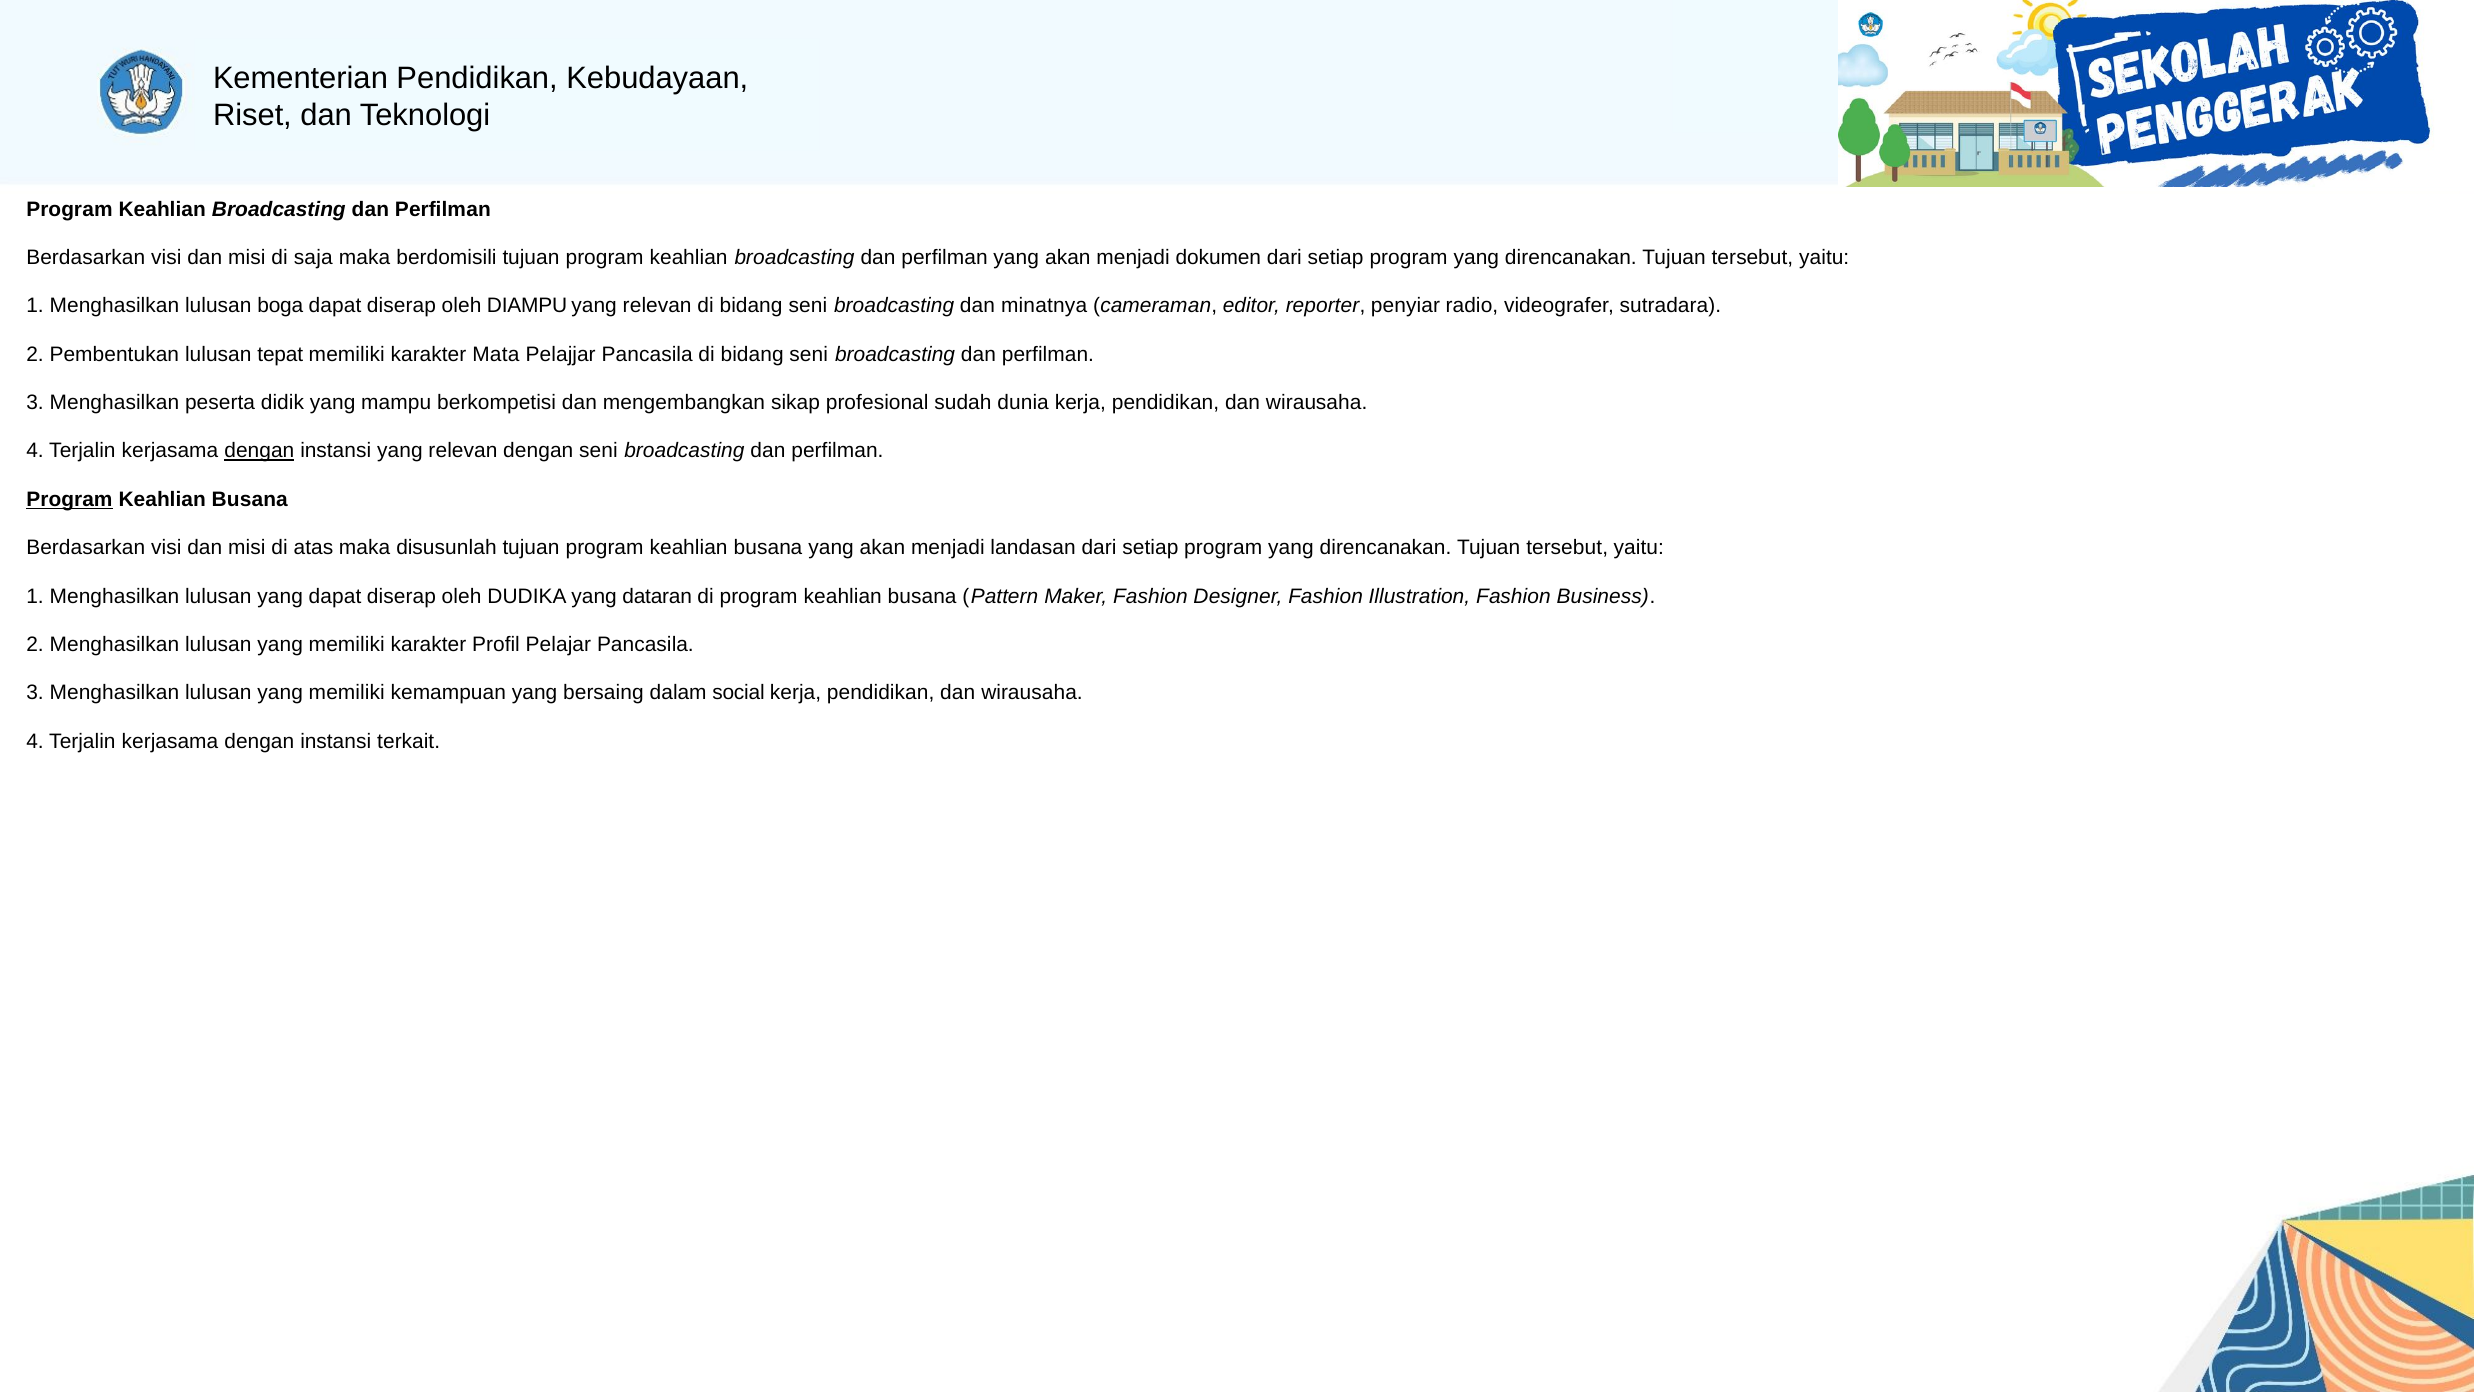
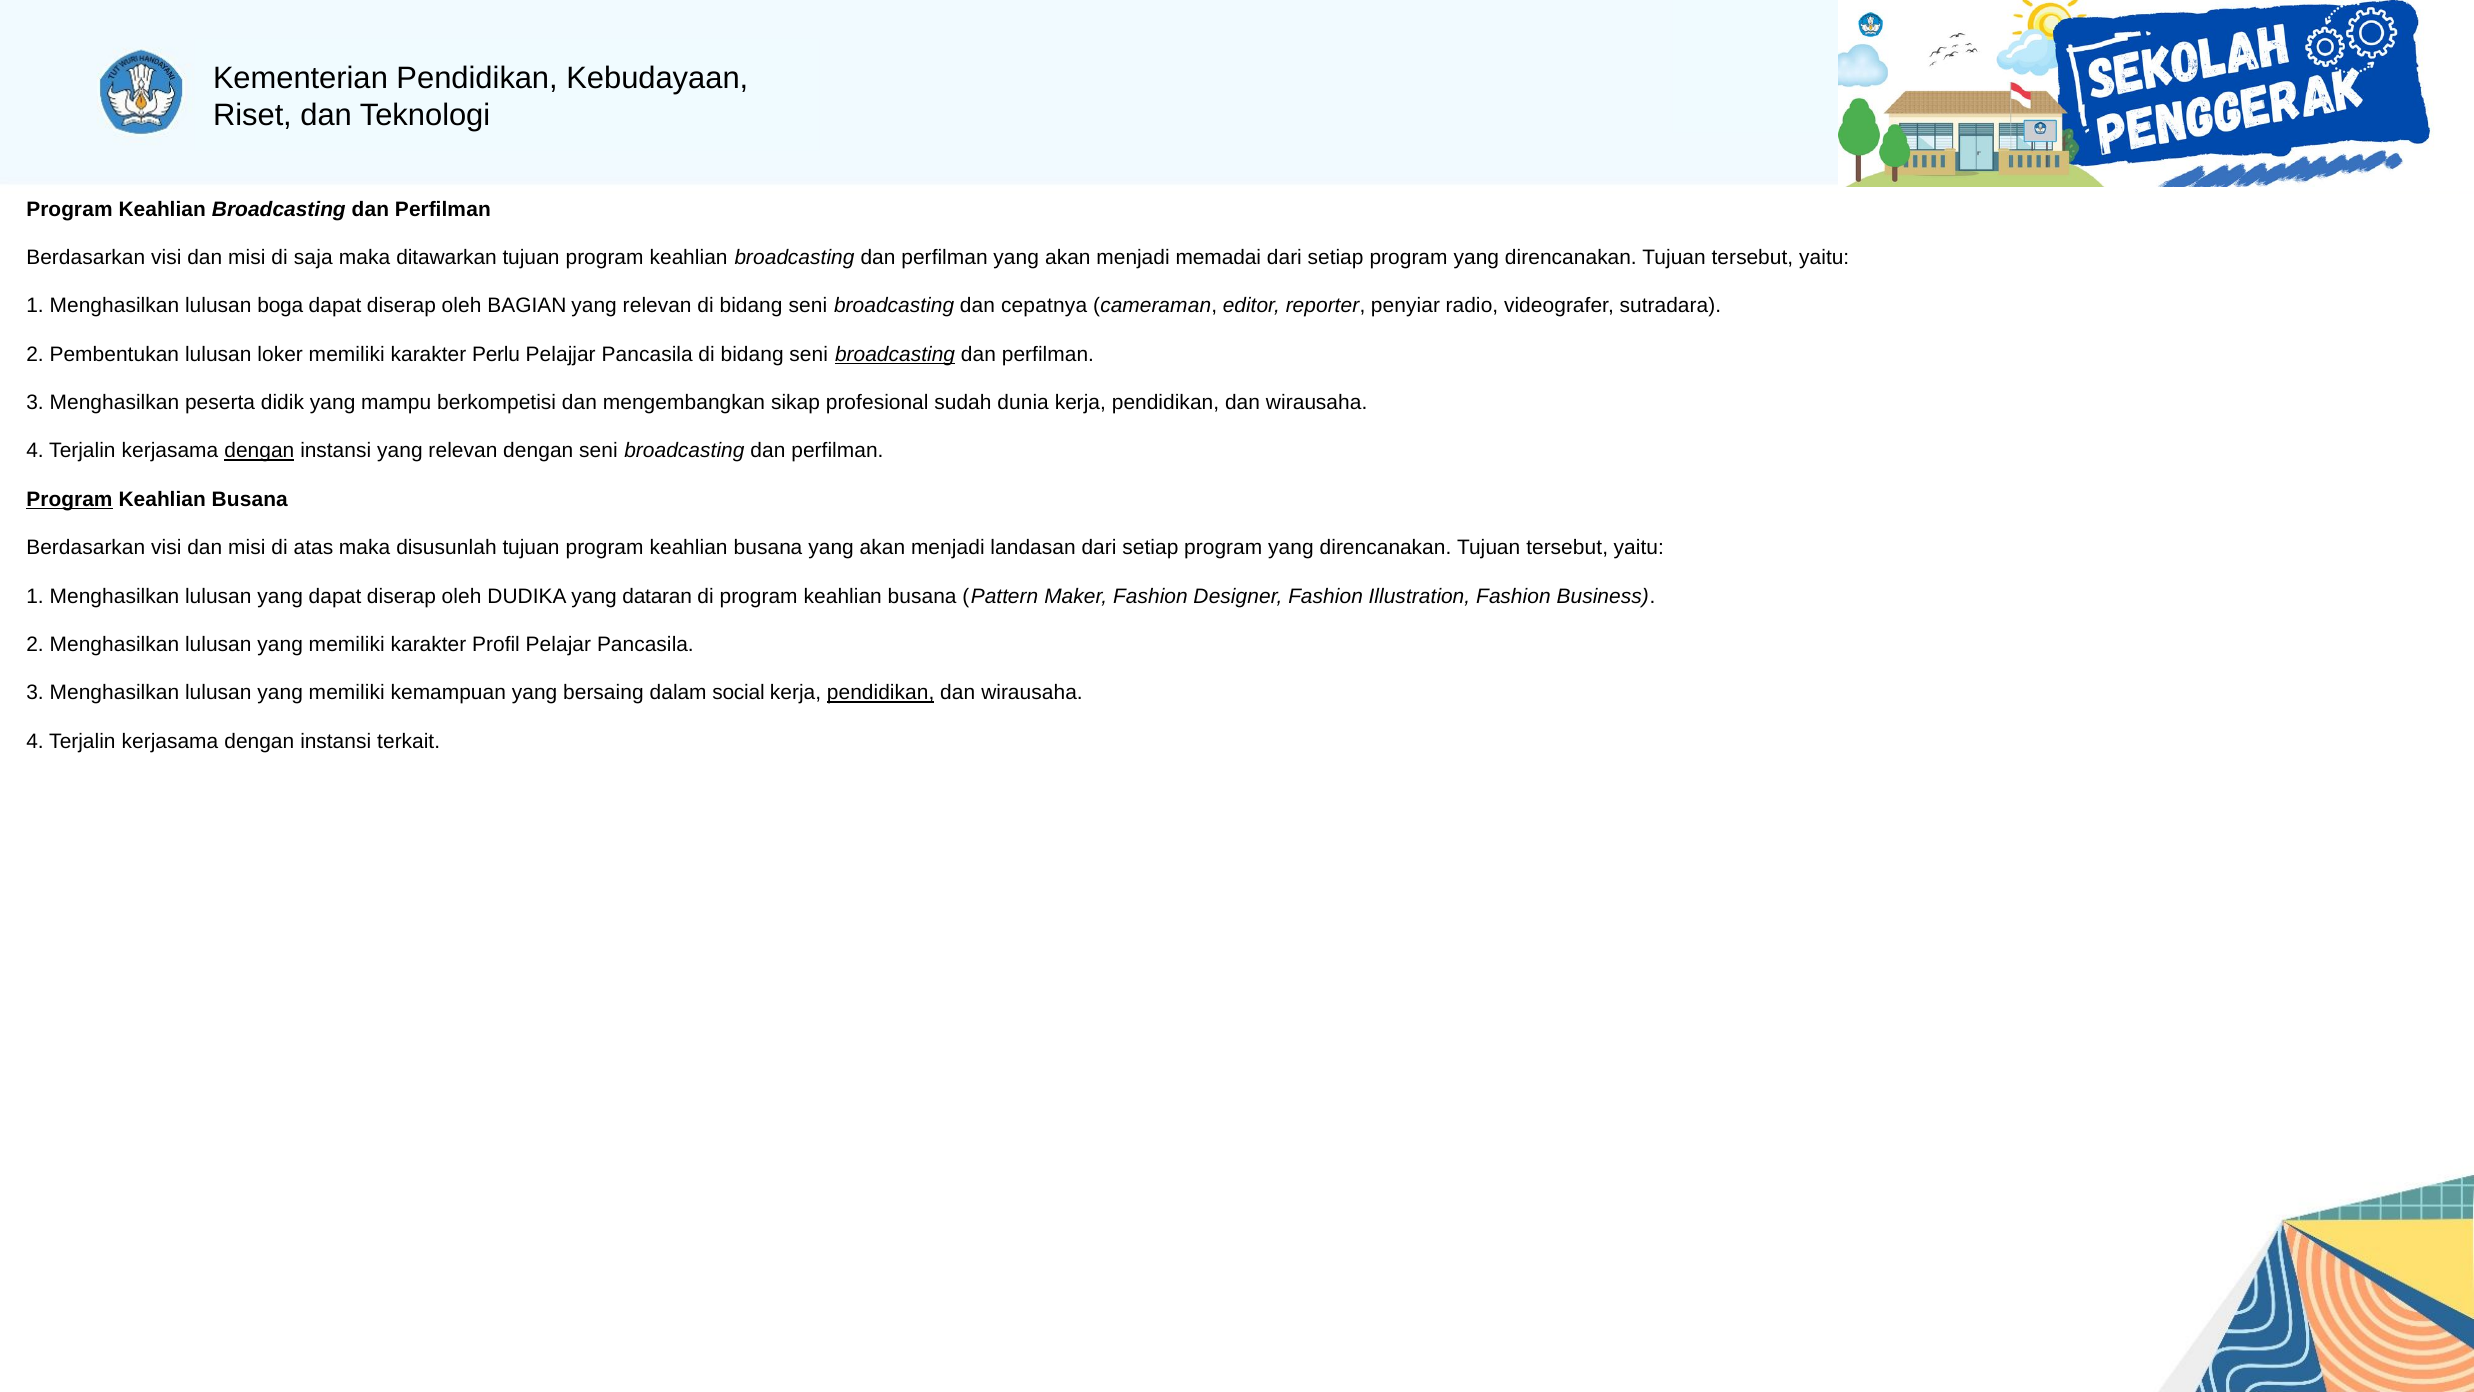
berdomisili: berdomisili -> ditawarkan
dokumen: dokumen -> memadai
DIAMPU: DIAMPU -> BAGIAN
minatnya: minatnya -> cepatnya
tepat: tepat -> loker
Mata: Mata -> Perlu
broadcasting at (895, 354) underline: none -> present
pendidikan at (881, 693) underline: none -> present
